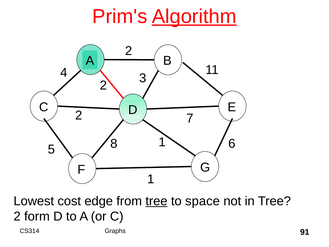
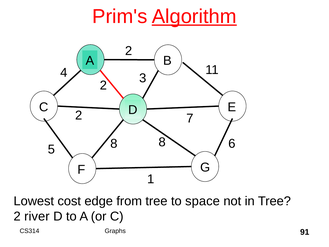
8 1: 1 -> 8
tree at (156, 201) underline: present -> none
form: form -> river
